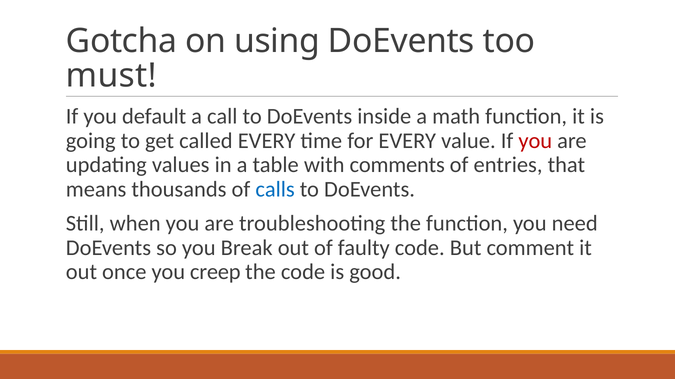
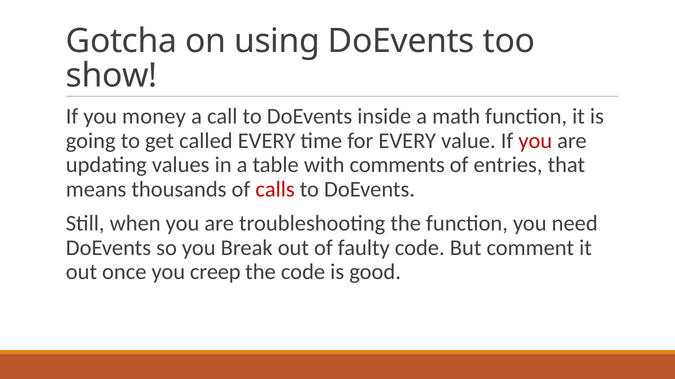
must: must -> show
default: default -> money
calls colour: blue -> red
